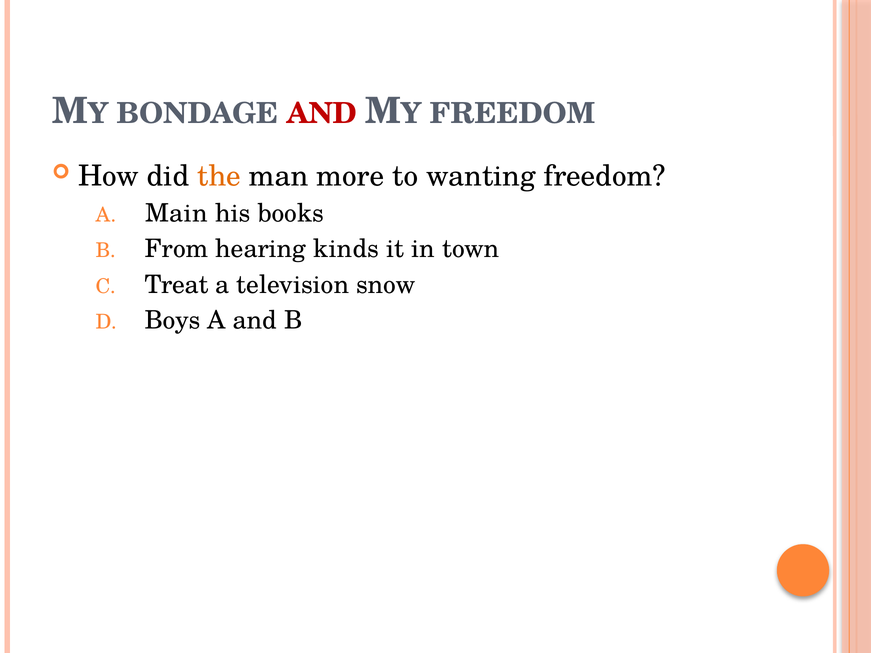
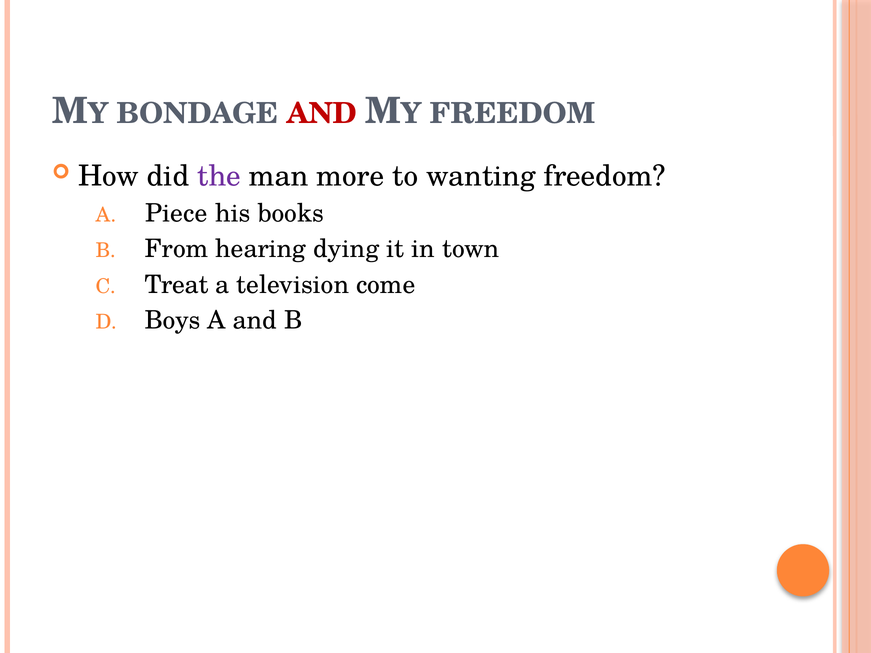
the colour: orange -> purple
Main: Main -> Piece
kinds: kinds -> dying
snow: snow -> come
